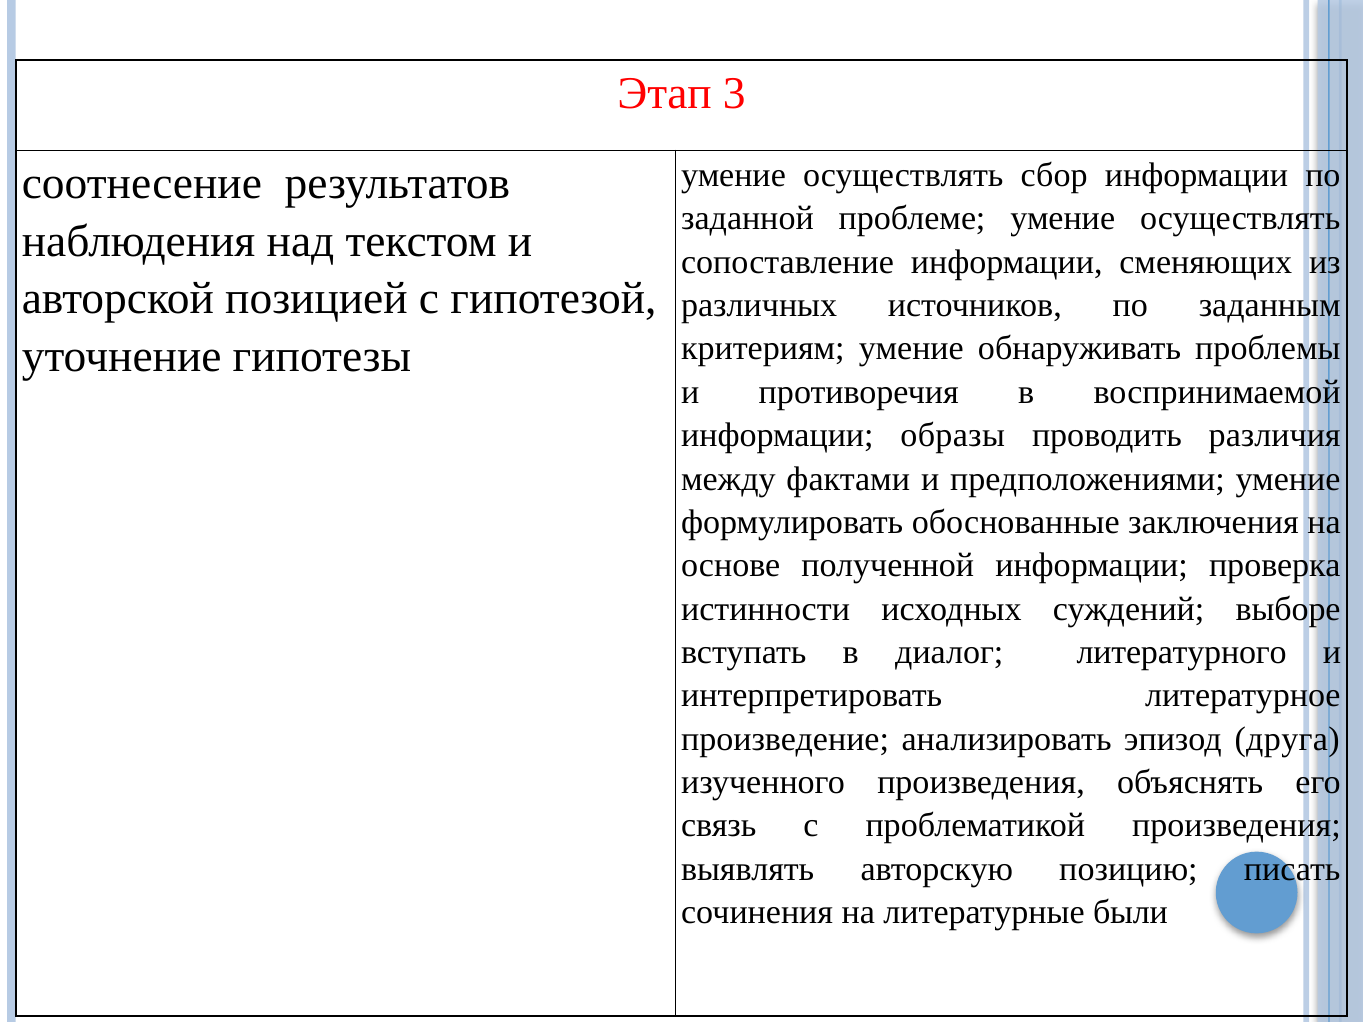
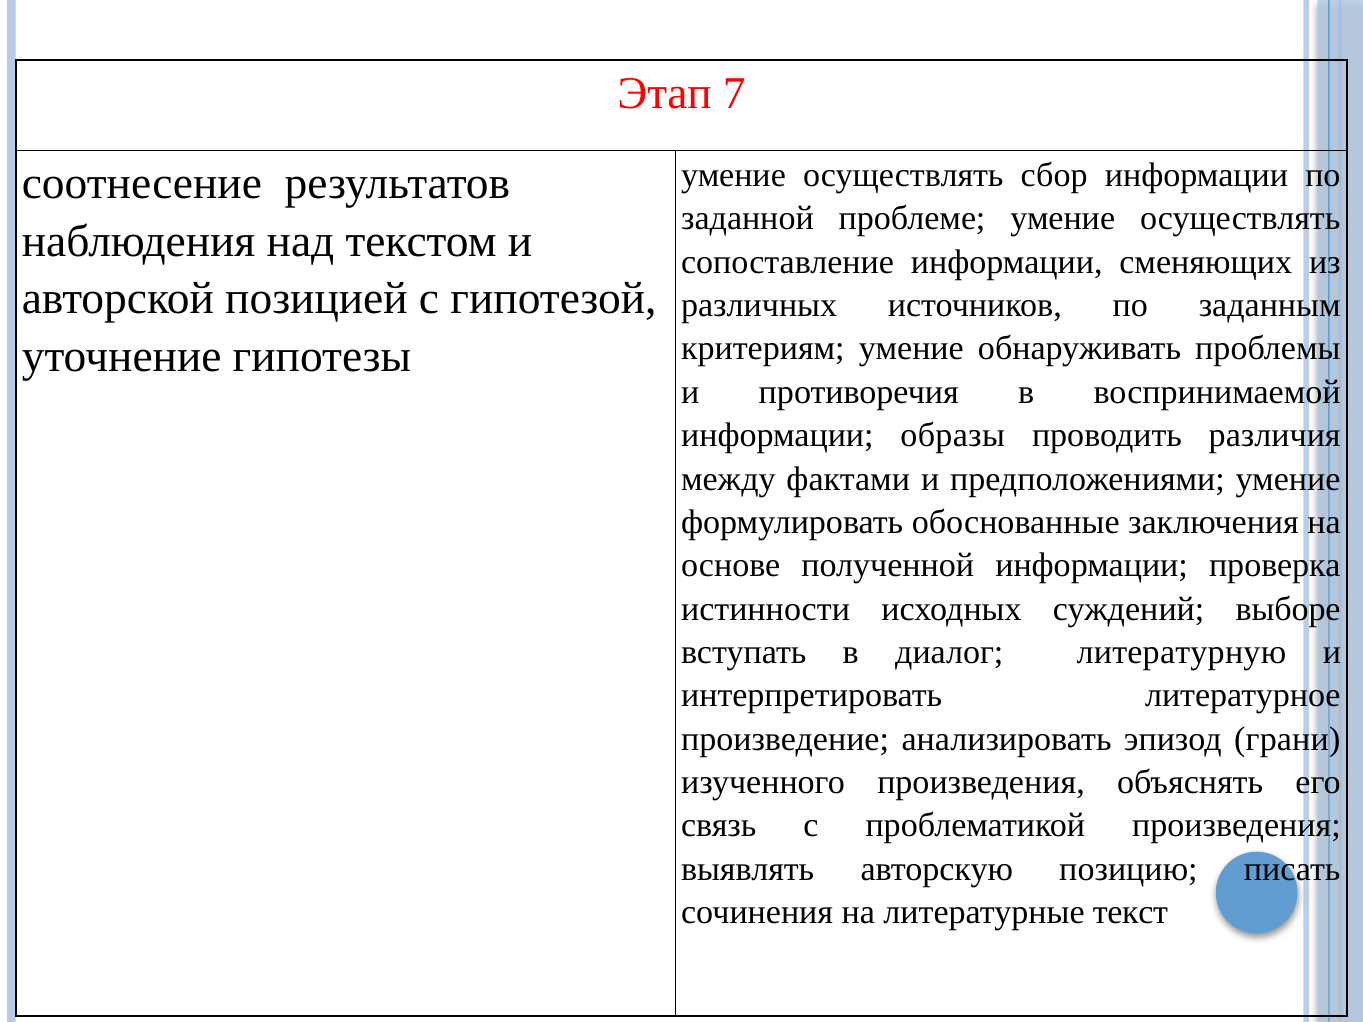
3: 3 -> 7
литературного: литературного -> литературную
друга: друга -> грани
были: были -> текст
